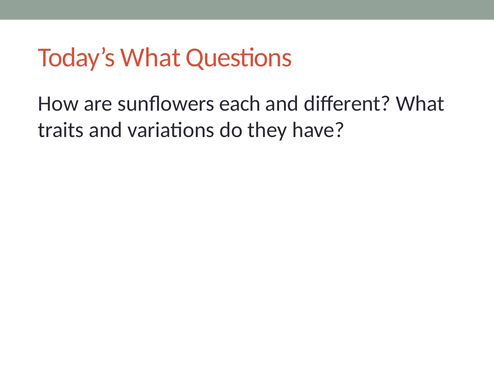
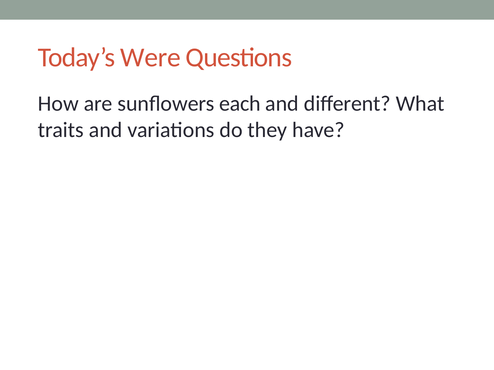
Today’s What: What -> Were
